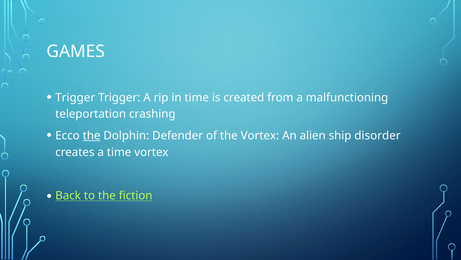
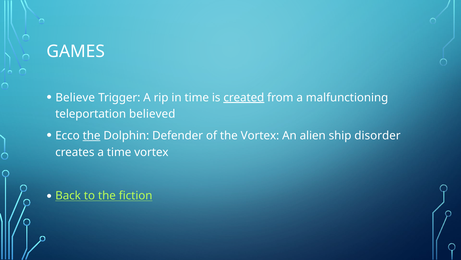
Trigger at (75, 97): Trigger -> Believe
created underline: none -> present
crashing: crashing -> believed
